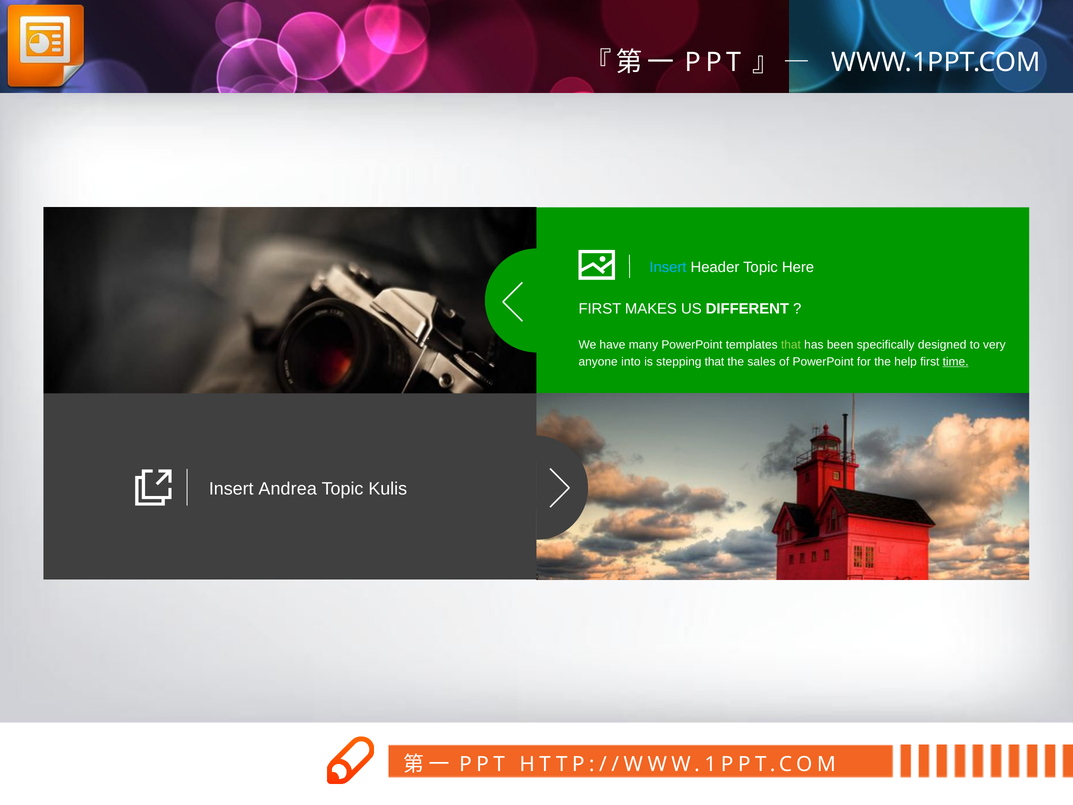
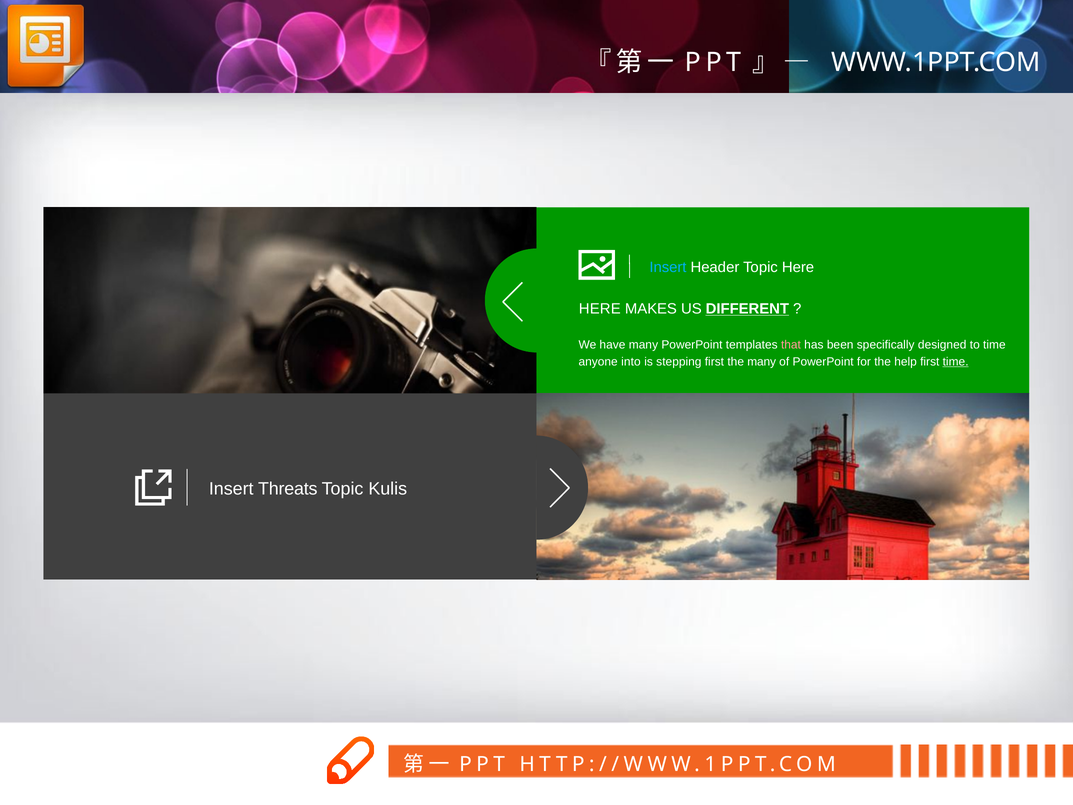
FIRST at (600, 309): FIRST -> HERE
DIFFERENT underline: none -> present
that at (791, 345) colour: light green -> pink
to very: very -> time
stepping that: that -> first
the sales: sales -> many
Andrea: Andrea -> Threats
